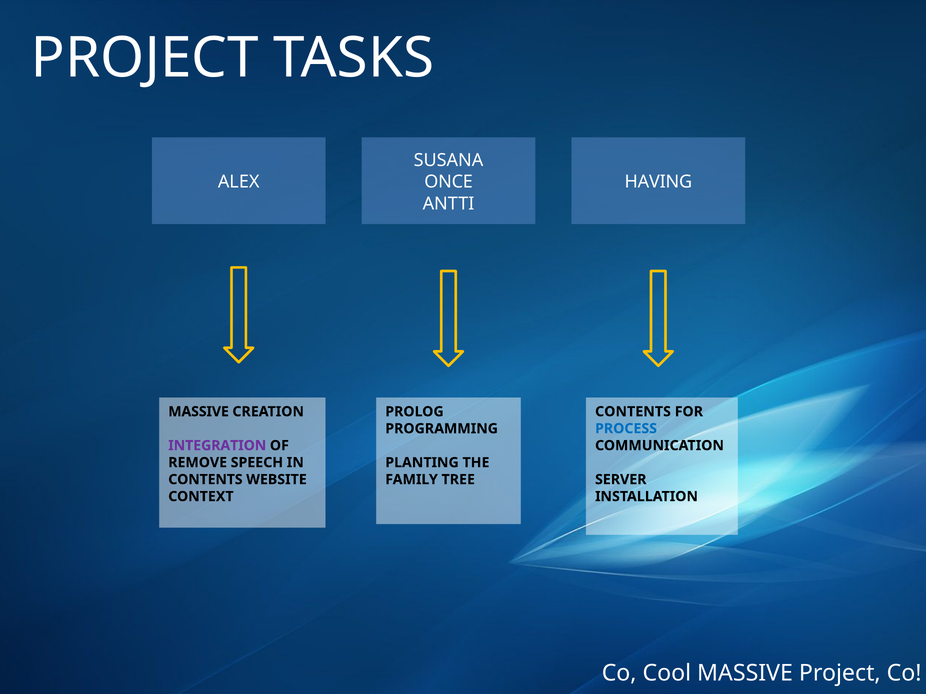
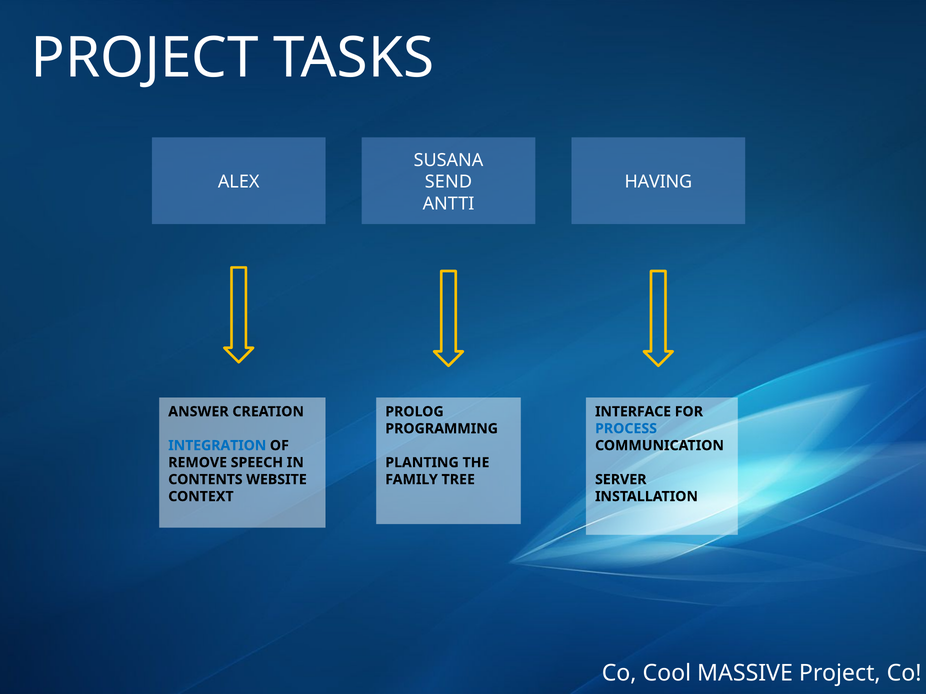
ONCE: ONCE -> SEND
MASSIVE at (199, 412): MASSIVE -> ANSWER
CONTENTS at (633, 412): CONTENTS -> INTERFACE
INTEGRATION colour: purple -> blue
